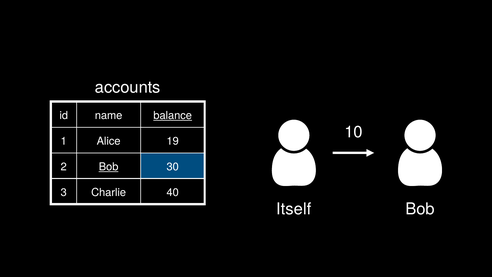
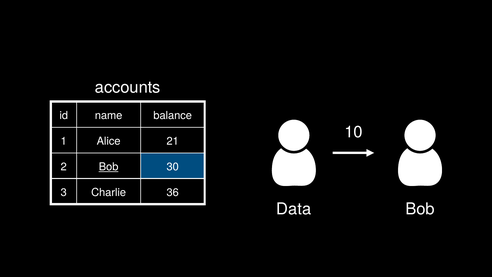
balance underline: present -> none
19: 19 -> 21
40: 40 -> 36
Itself: Itself -> Data
